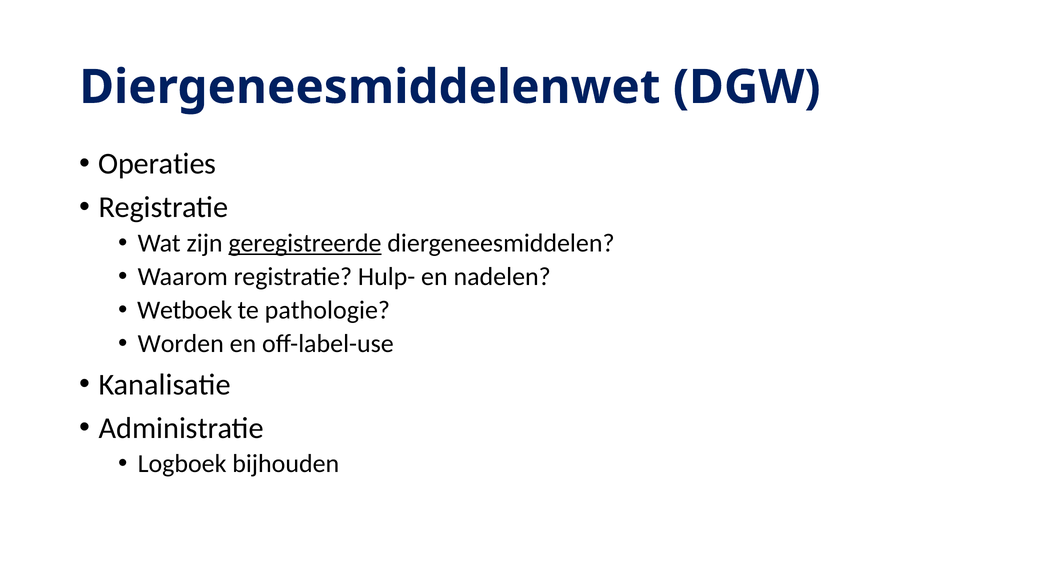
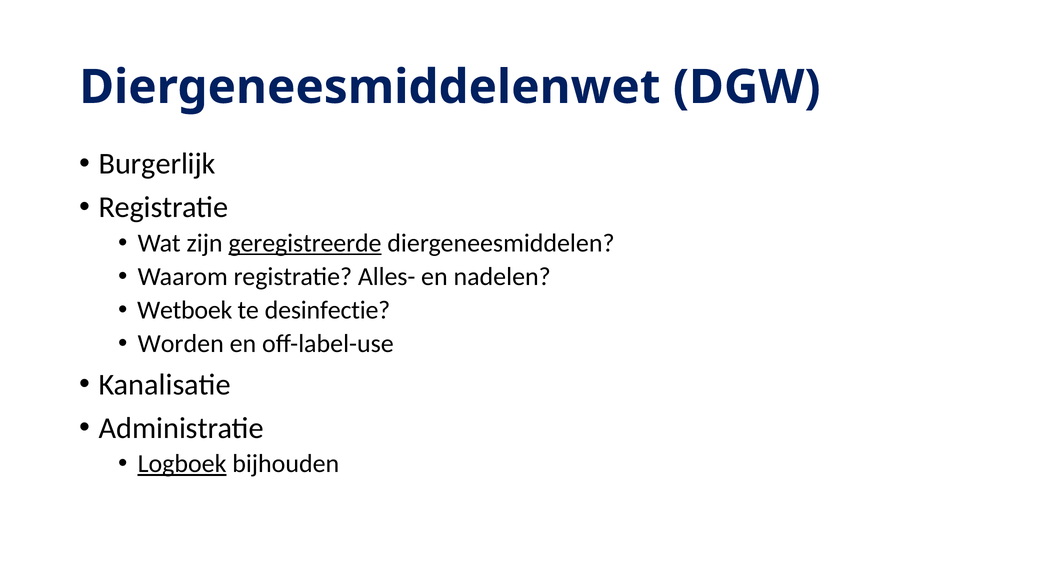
Operaties: Operaties -> Burgerlijk
Hulp-: Hulp- -> Alles-
pathologie: pathologie -> desinfectie
Logboek underline: none -> present
